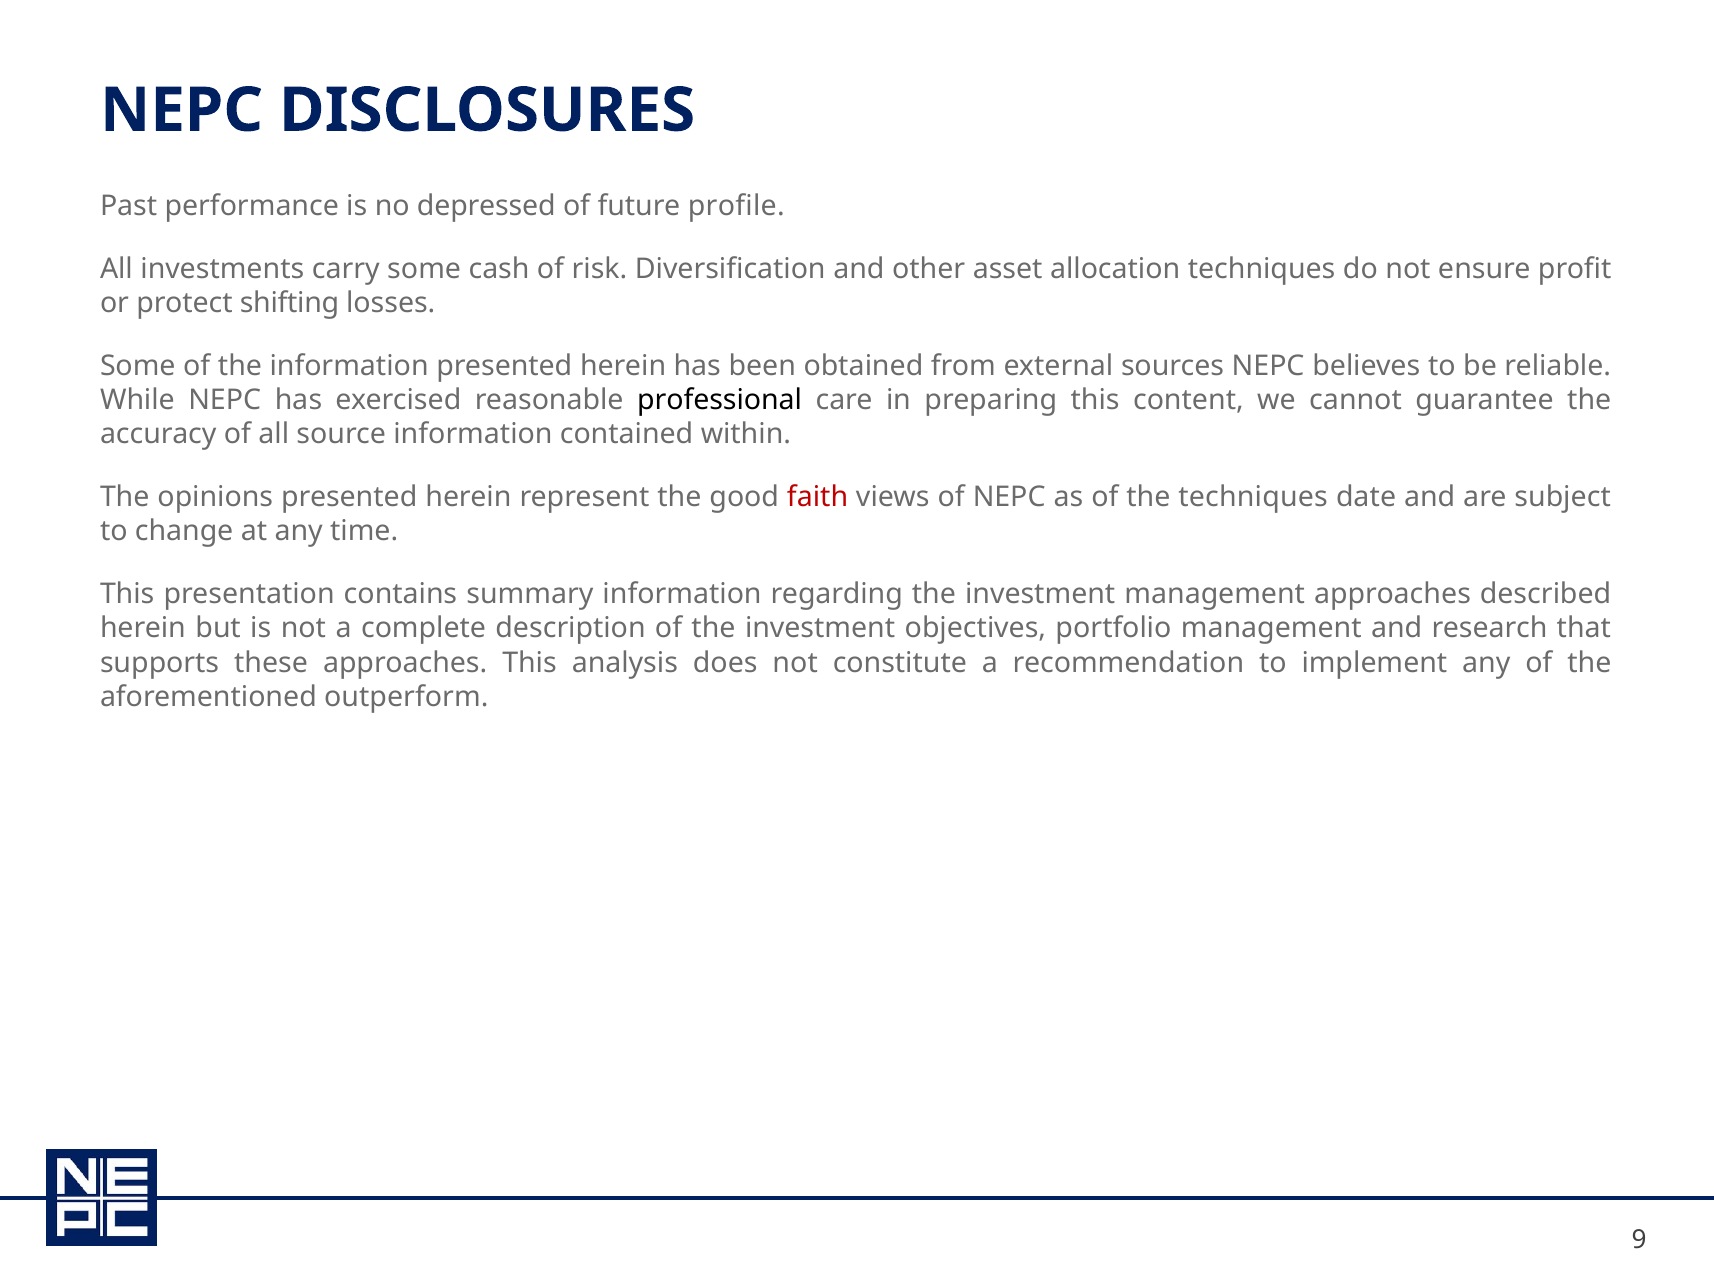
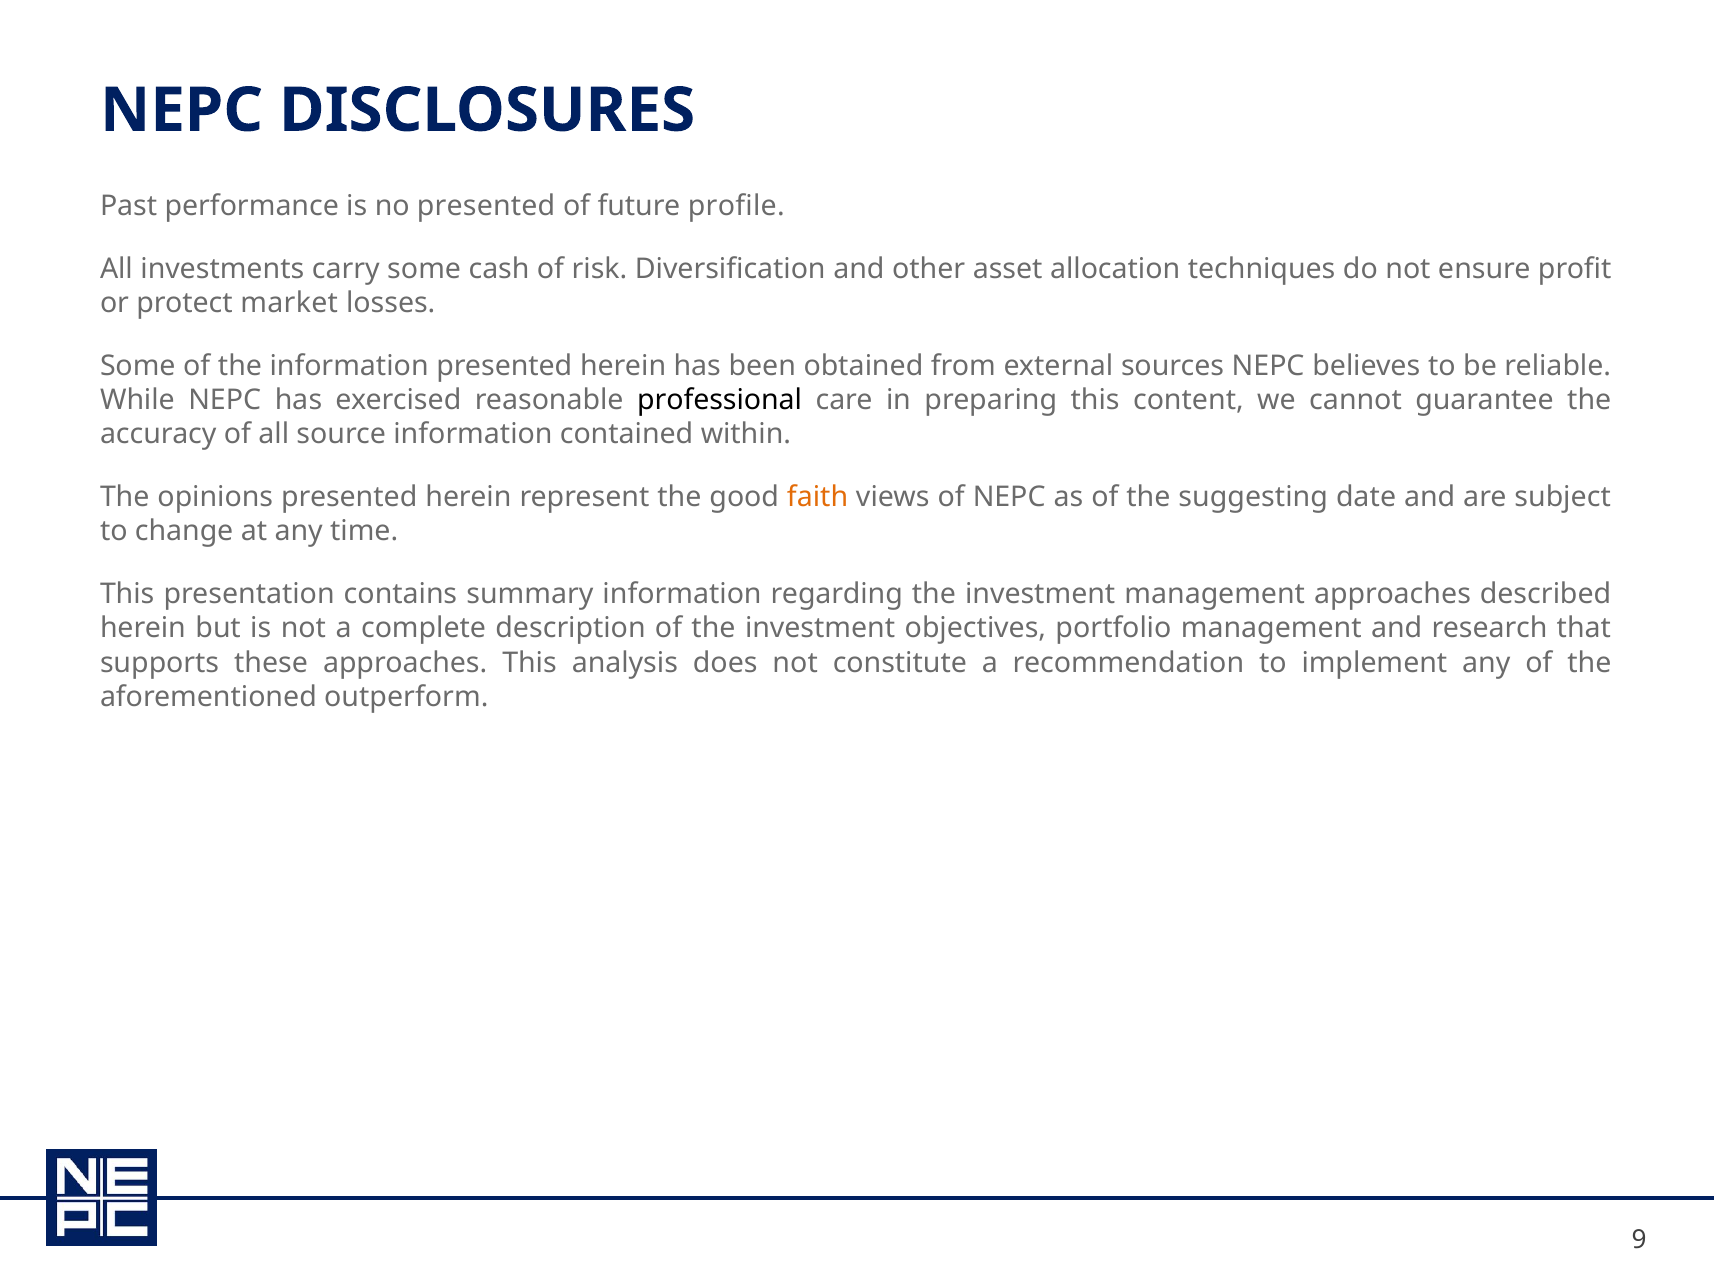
no depressed: depressed -> presented
shifting: shifting -> market
faith colour: red -> orange
the techniques: techniques -> suggesting
